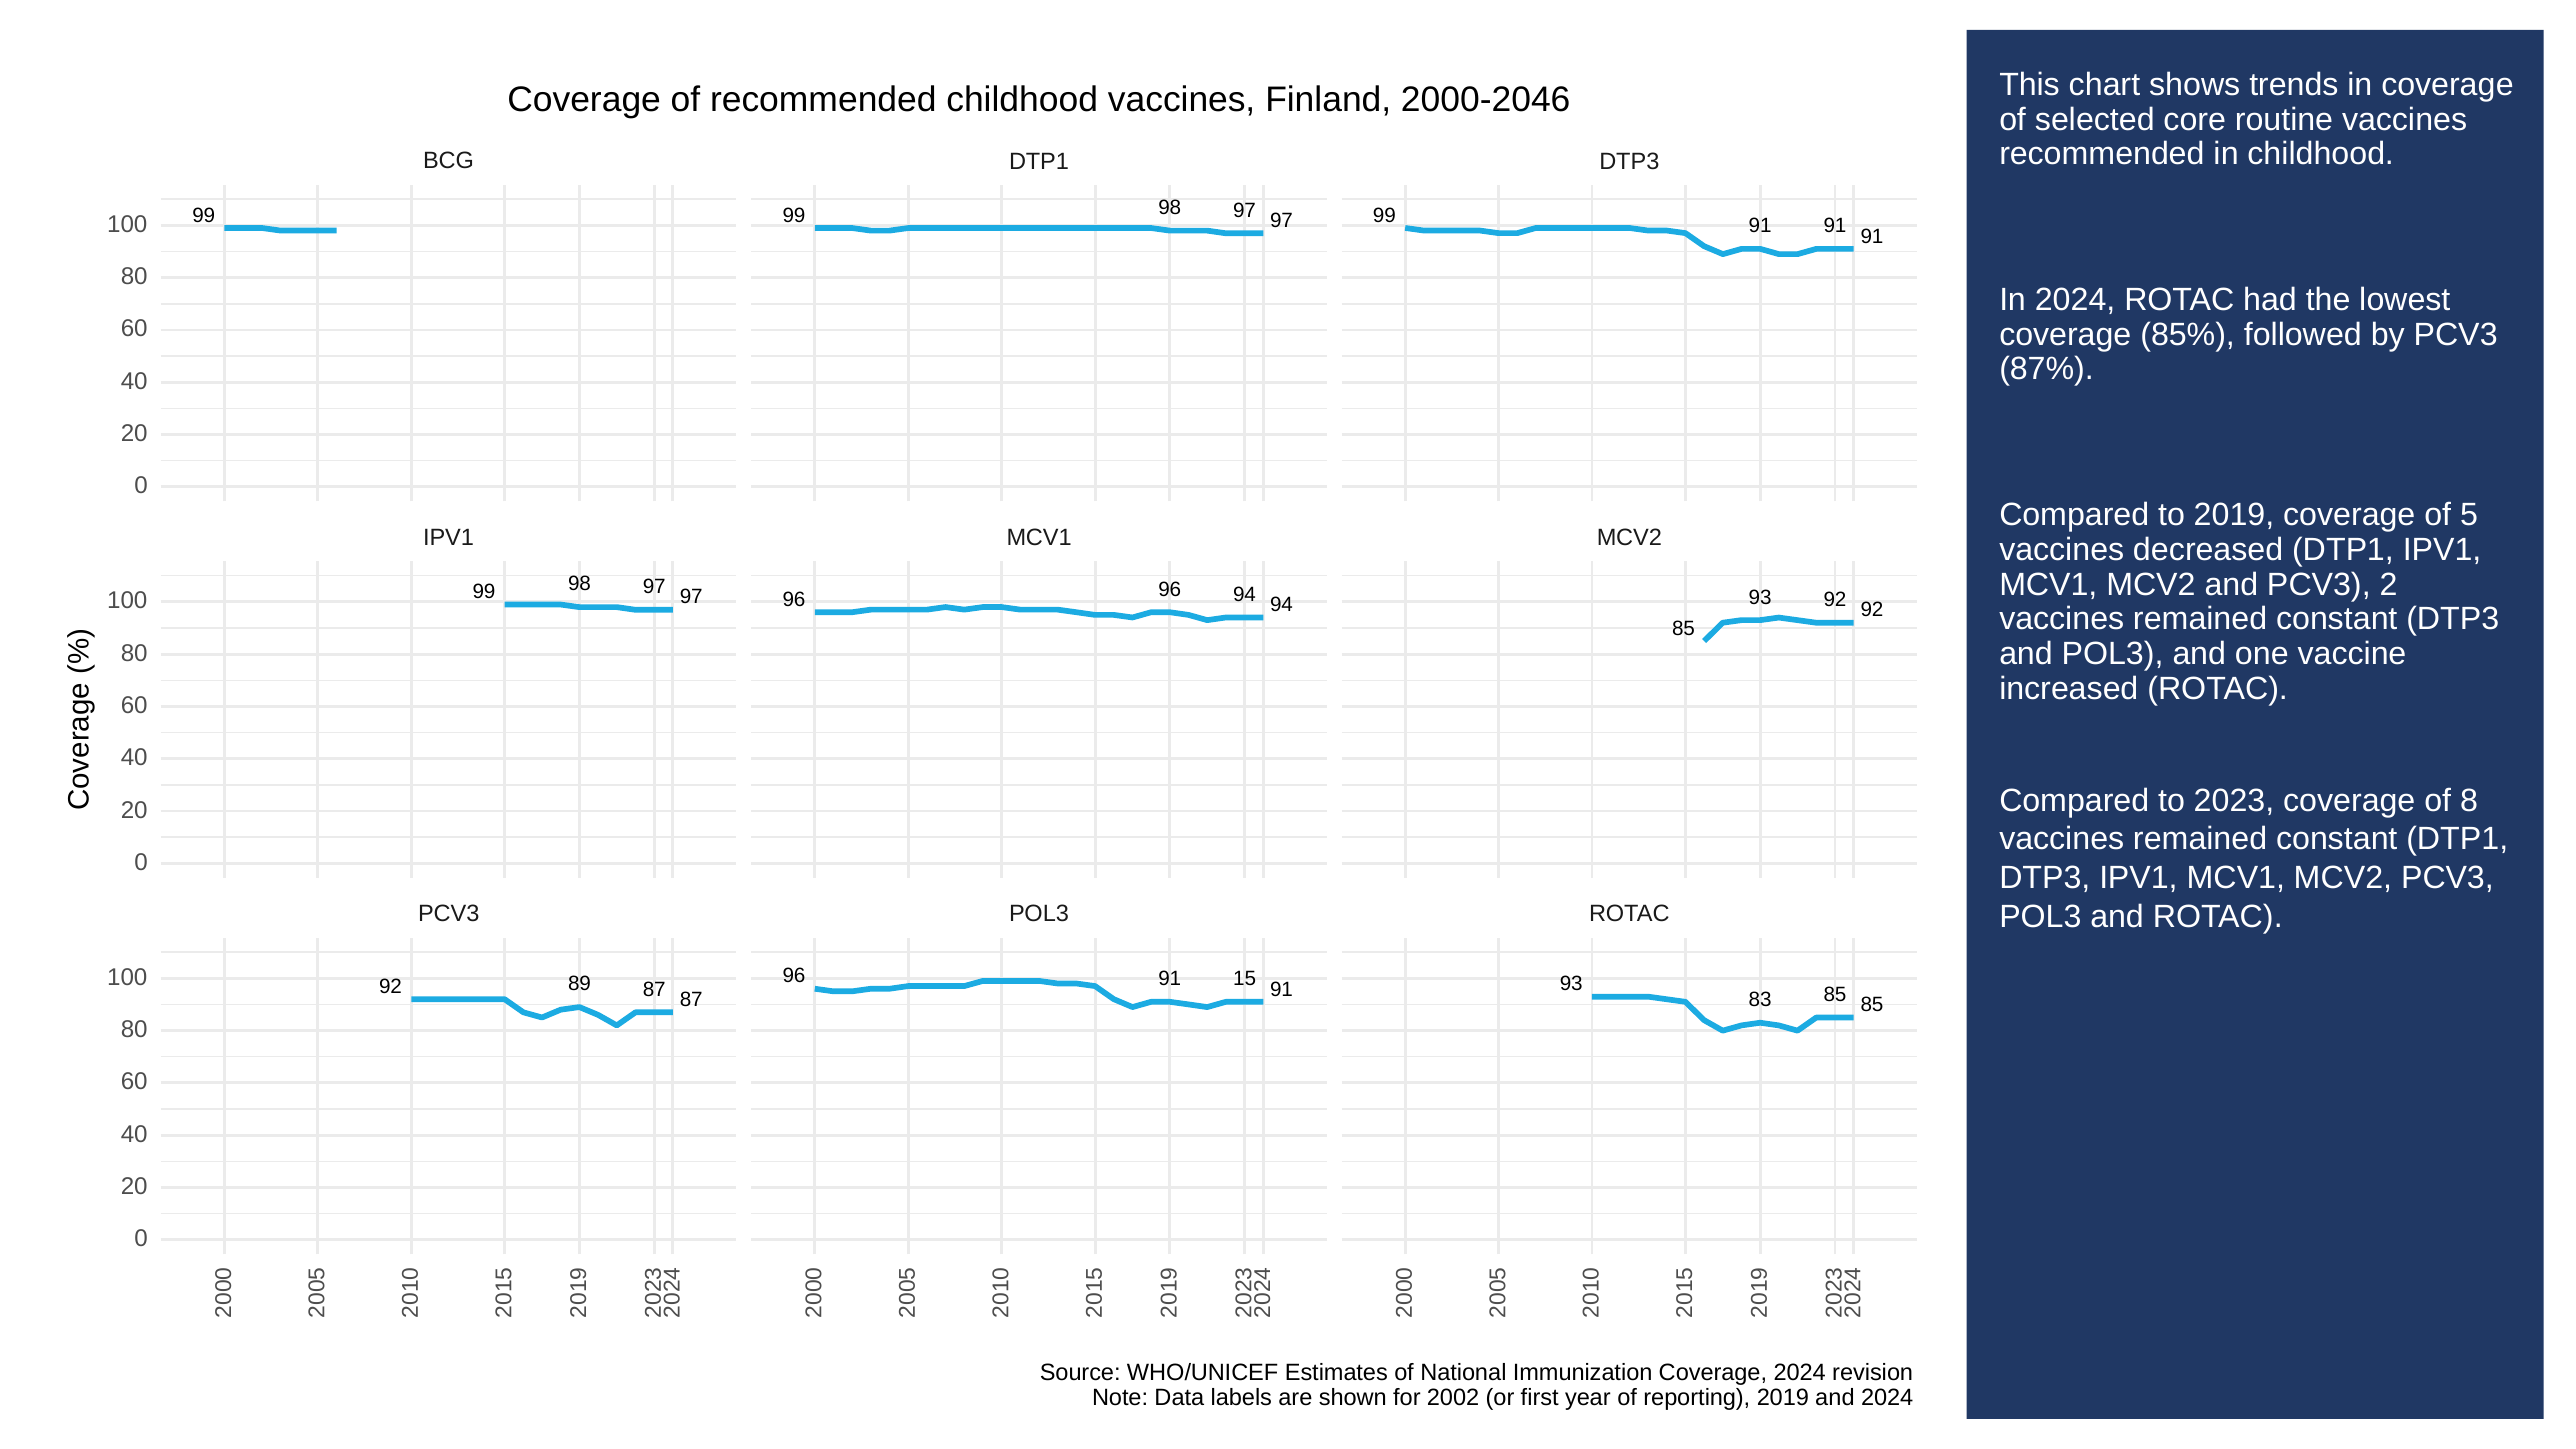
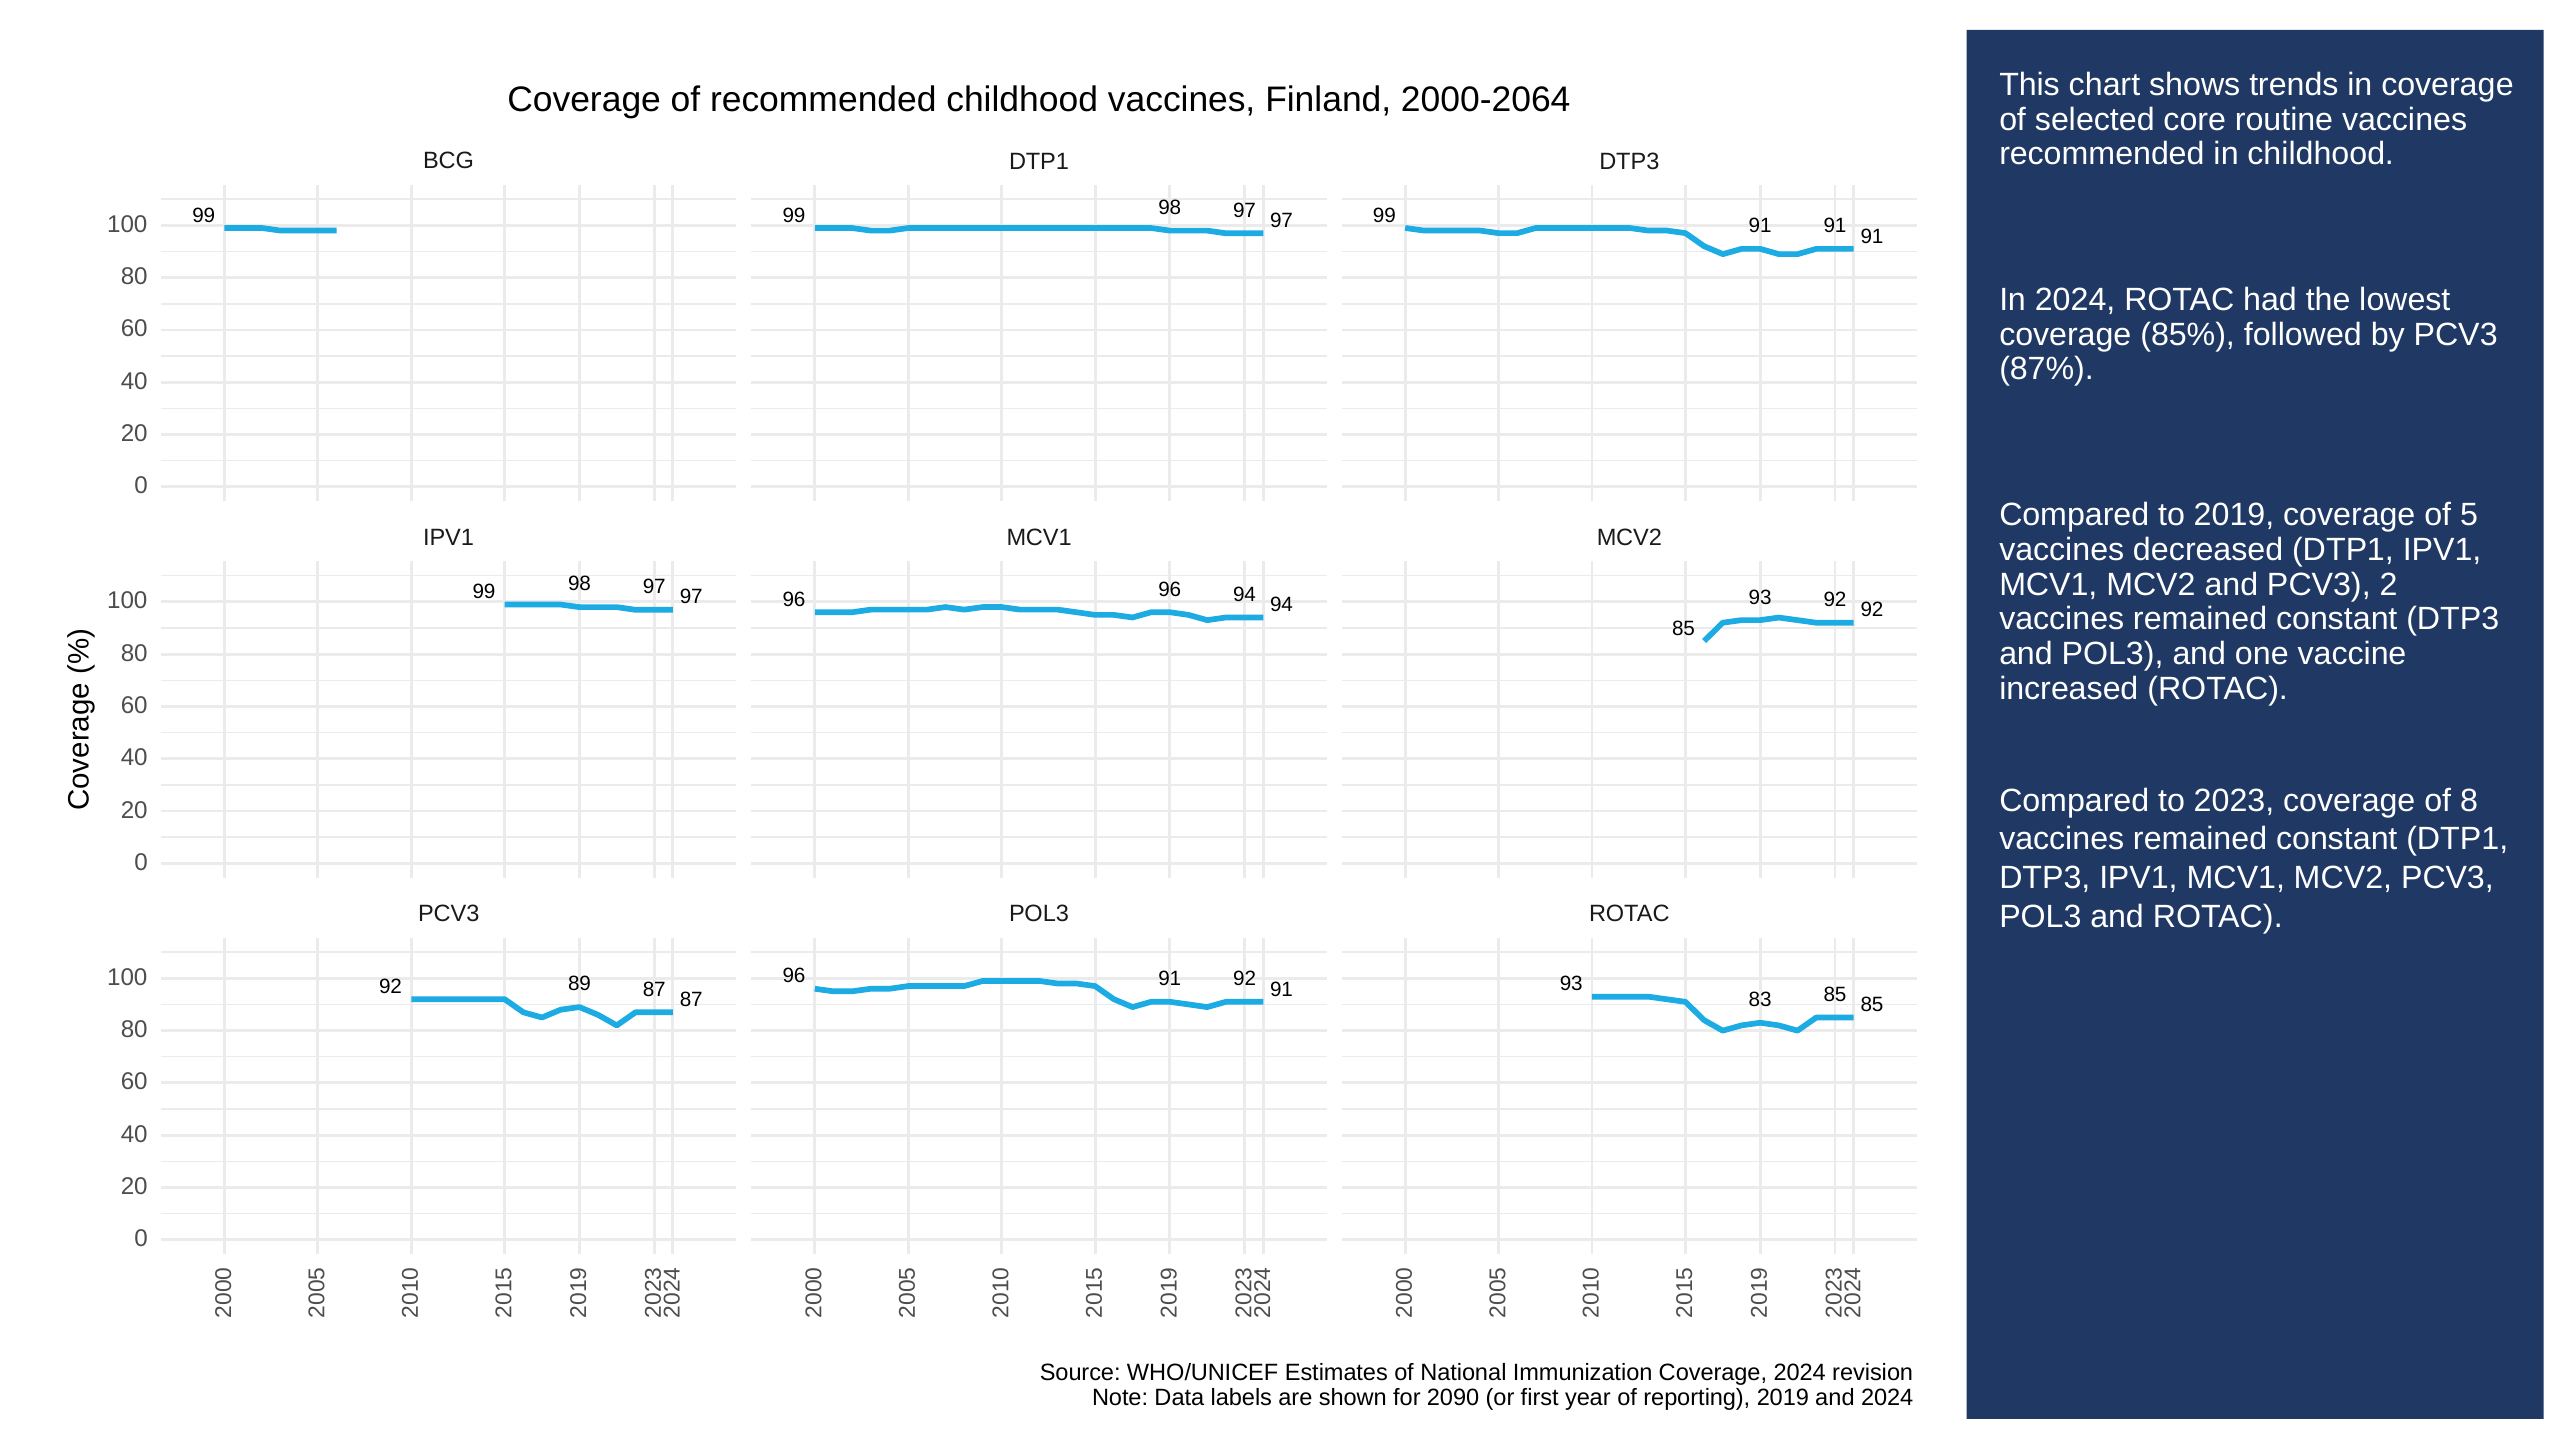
2000-2046: 2000-2046 -> 2000-2064
91 15: 15 -> 92
2002: 2002 -> 2090
